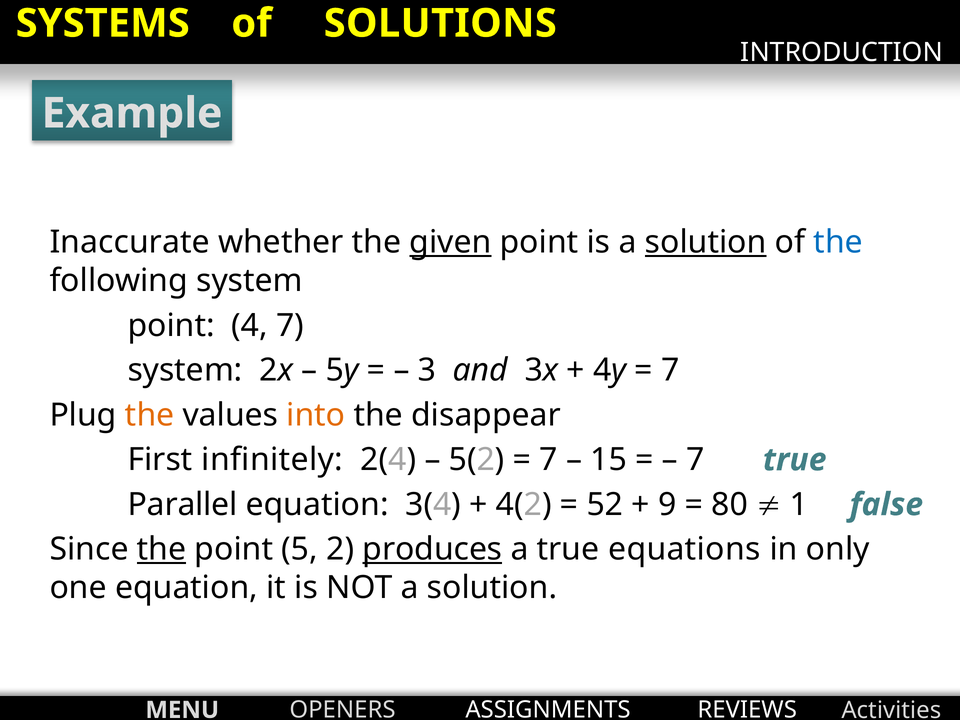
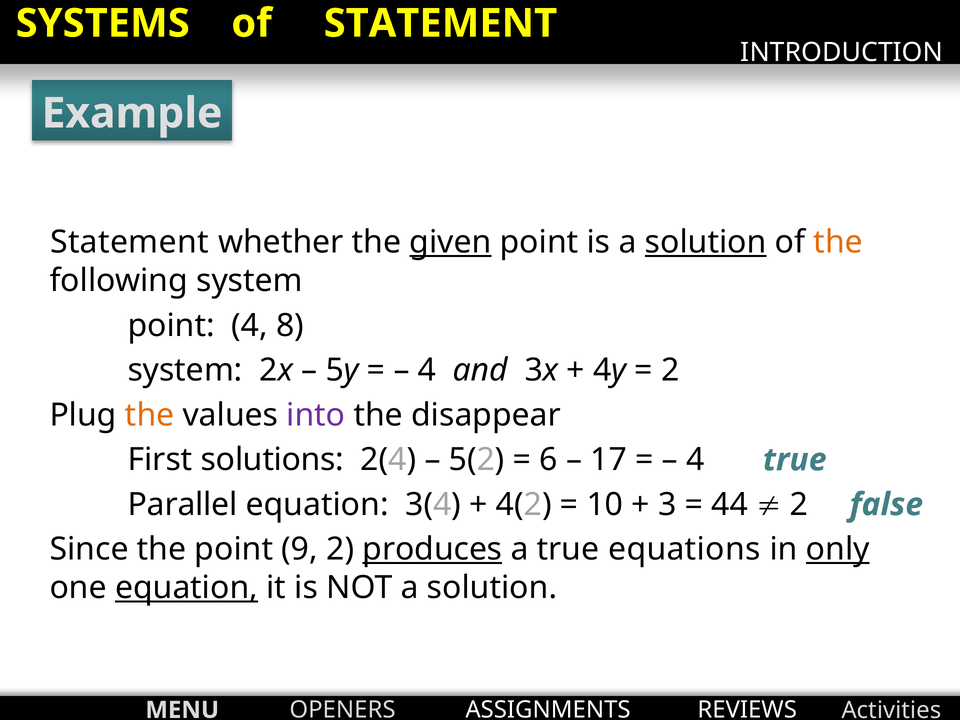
of SOLUTIONS: SOLUTIONS -> STATEMENT
Inaccurate at (130, 242): Inaccurate -> Statement
the at (838, 242) colour: blue -> orange
4 7: 7 -> 8
3 at (427, 370): 3 -> 4
7 at (670, 370): 7 -> 2
into colour: orange -> purple
infinitely: infinitely -> solutions
7 at (549, 460): 7 -> 6
15: 15 -> 17
7 at (695, 460): 7 -> 4
52: 52 -> 10
9: 9 -> 3
80: 80 -> 44
1 at (799, 505): 1 -> 2
the at (161, 549) underline: present -> none
5: 5 -> 9
only underline: none -> present
equation at (186, 588) underline: none -> present
